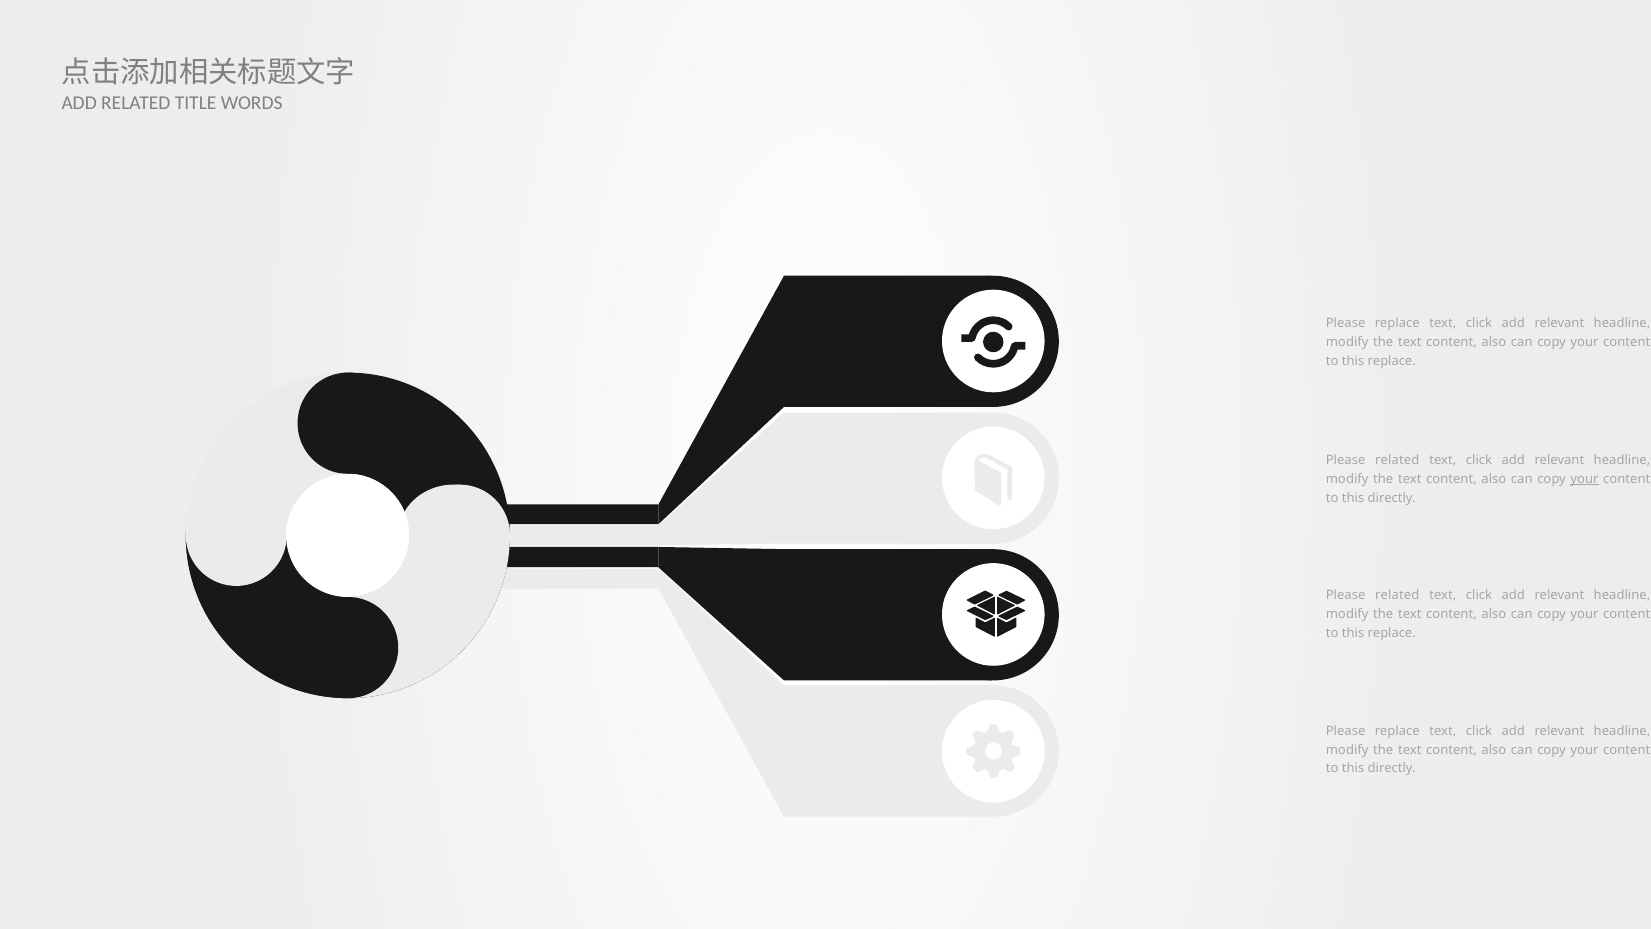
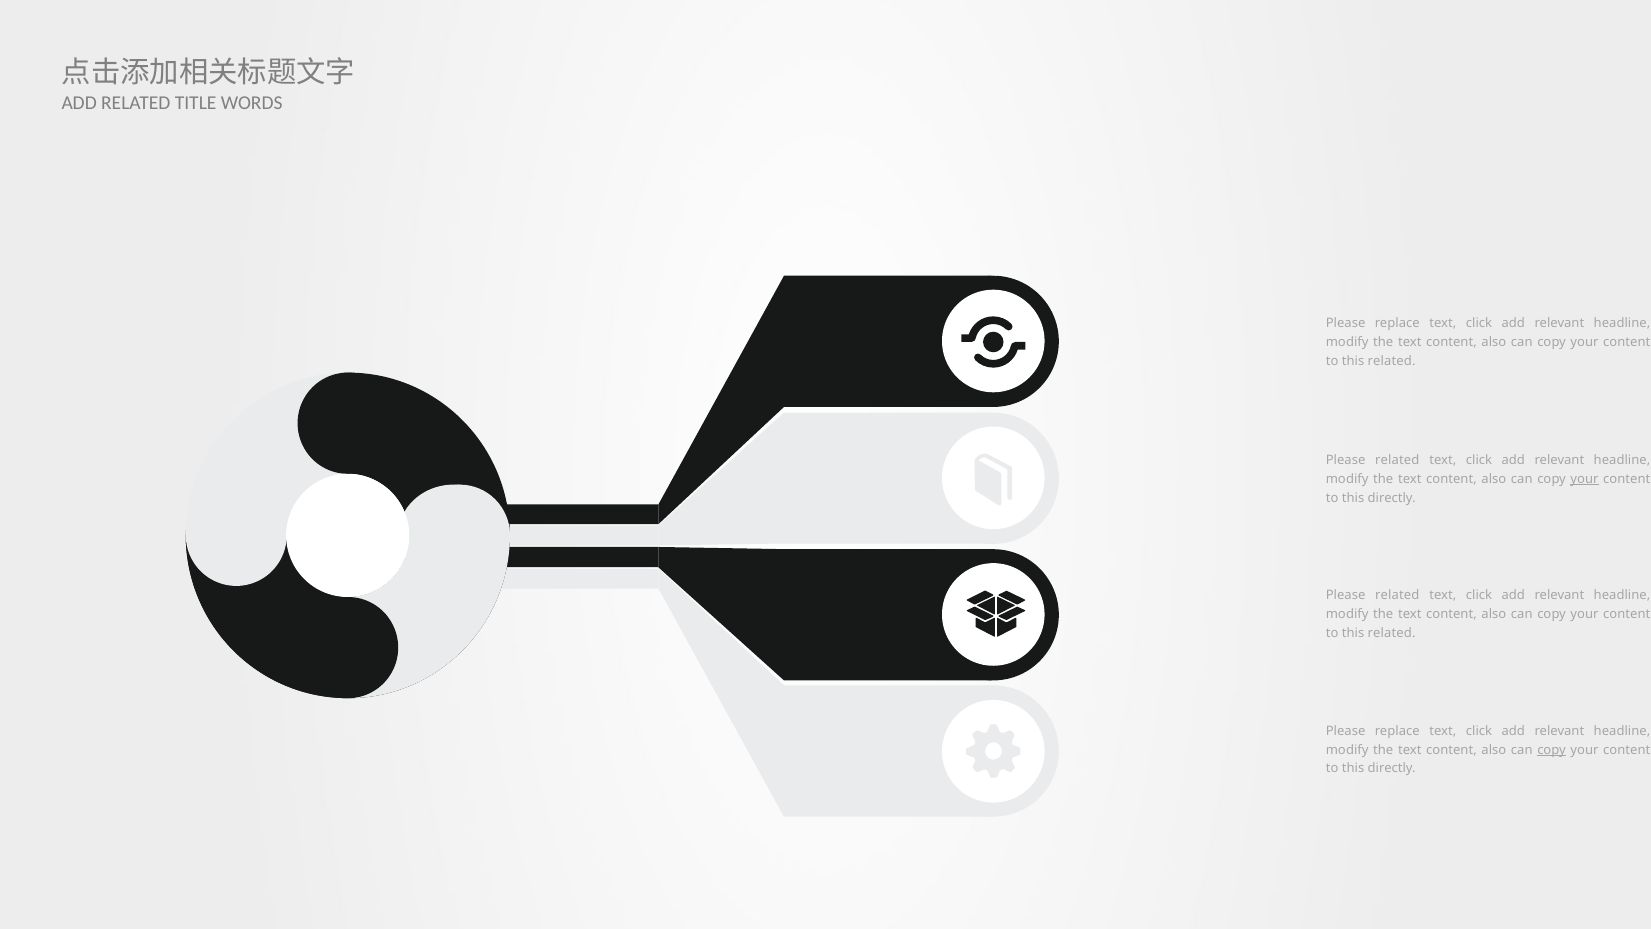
replace at (1392, 361): replace -> related
replace at (1392, 633): replace -> related
copy at (1552, 749) underline: none -> present
